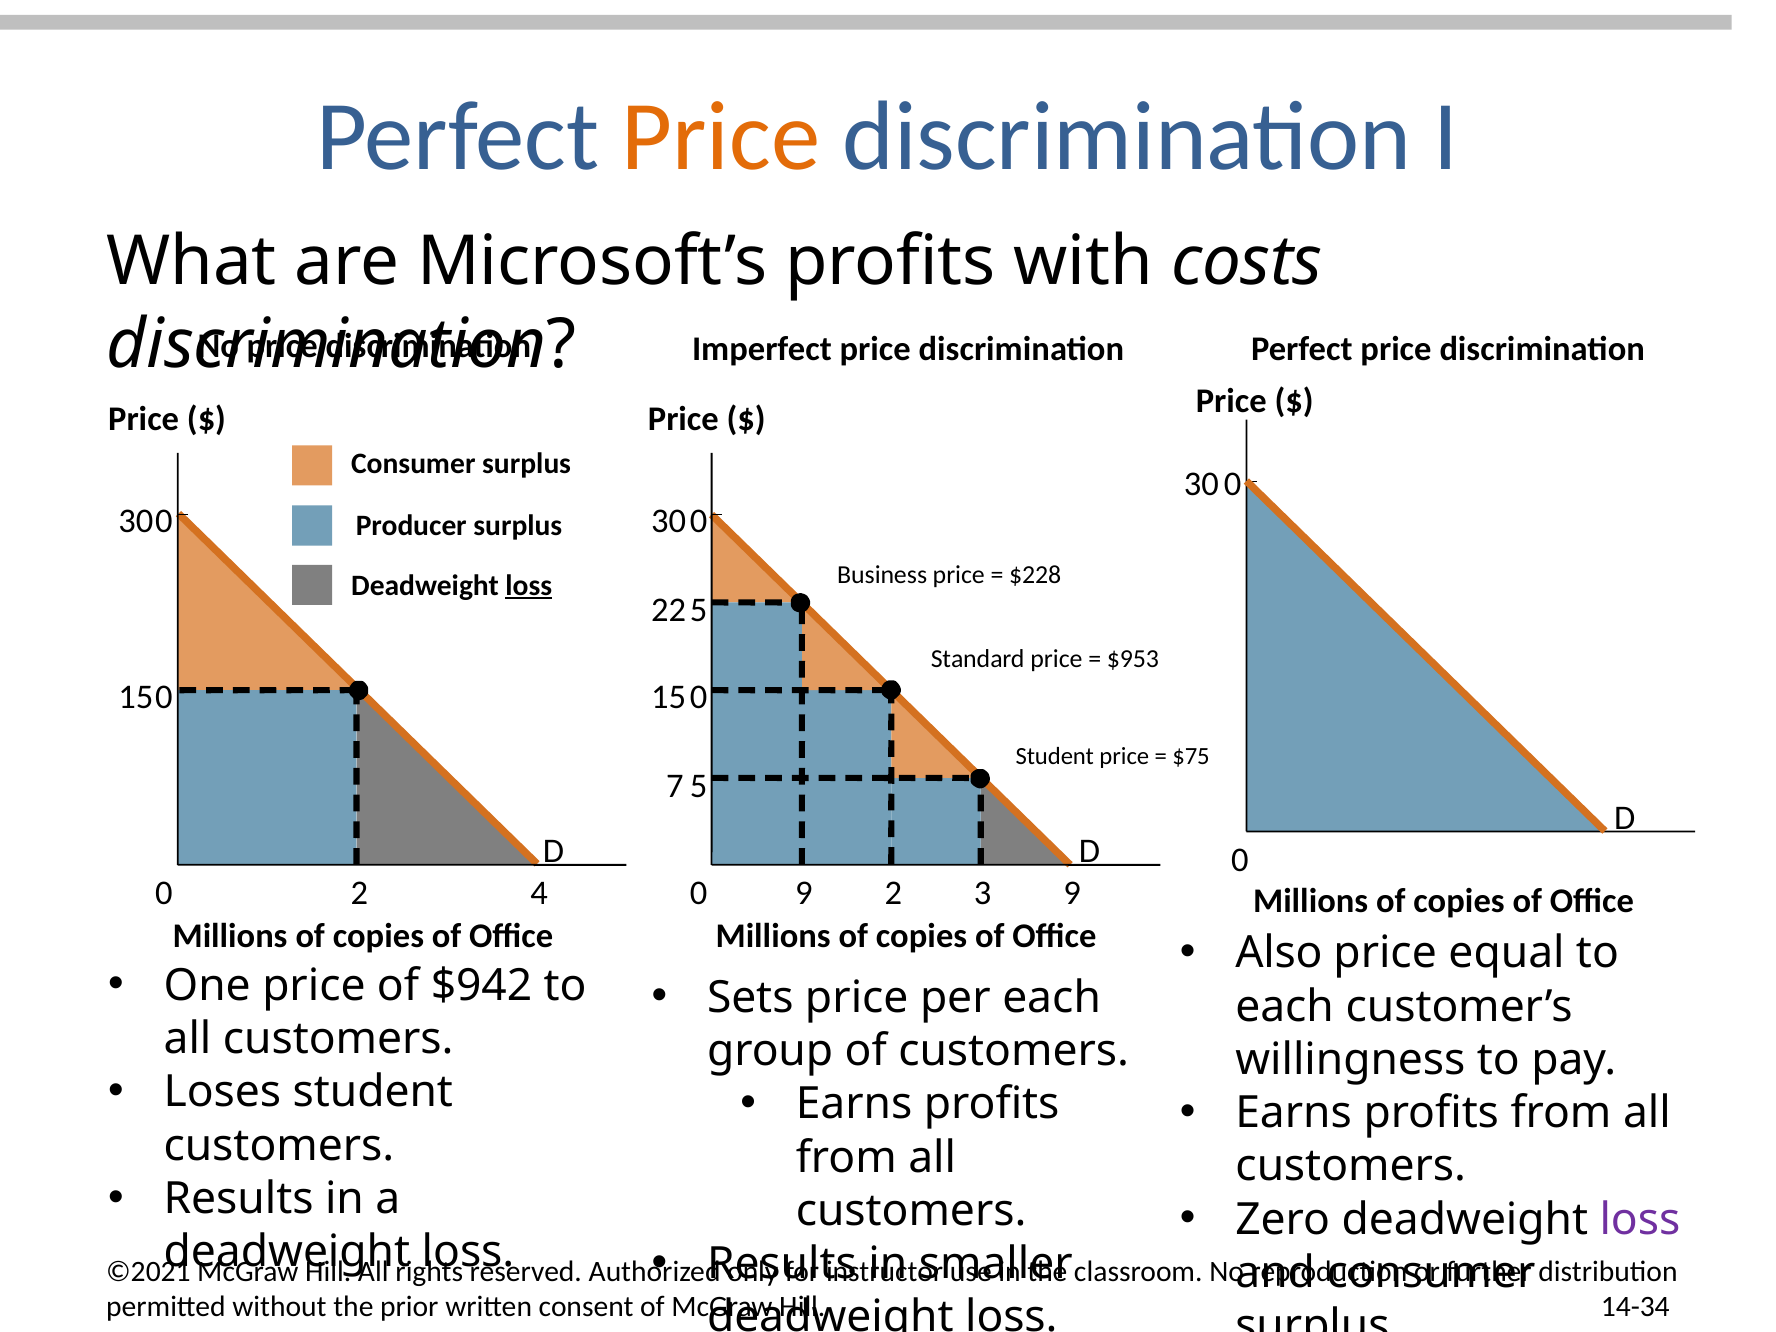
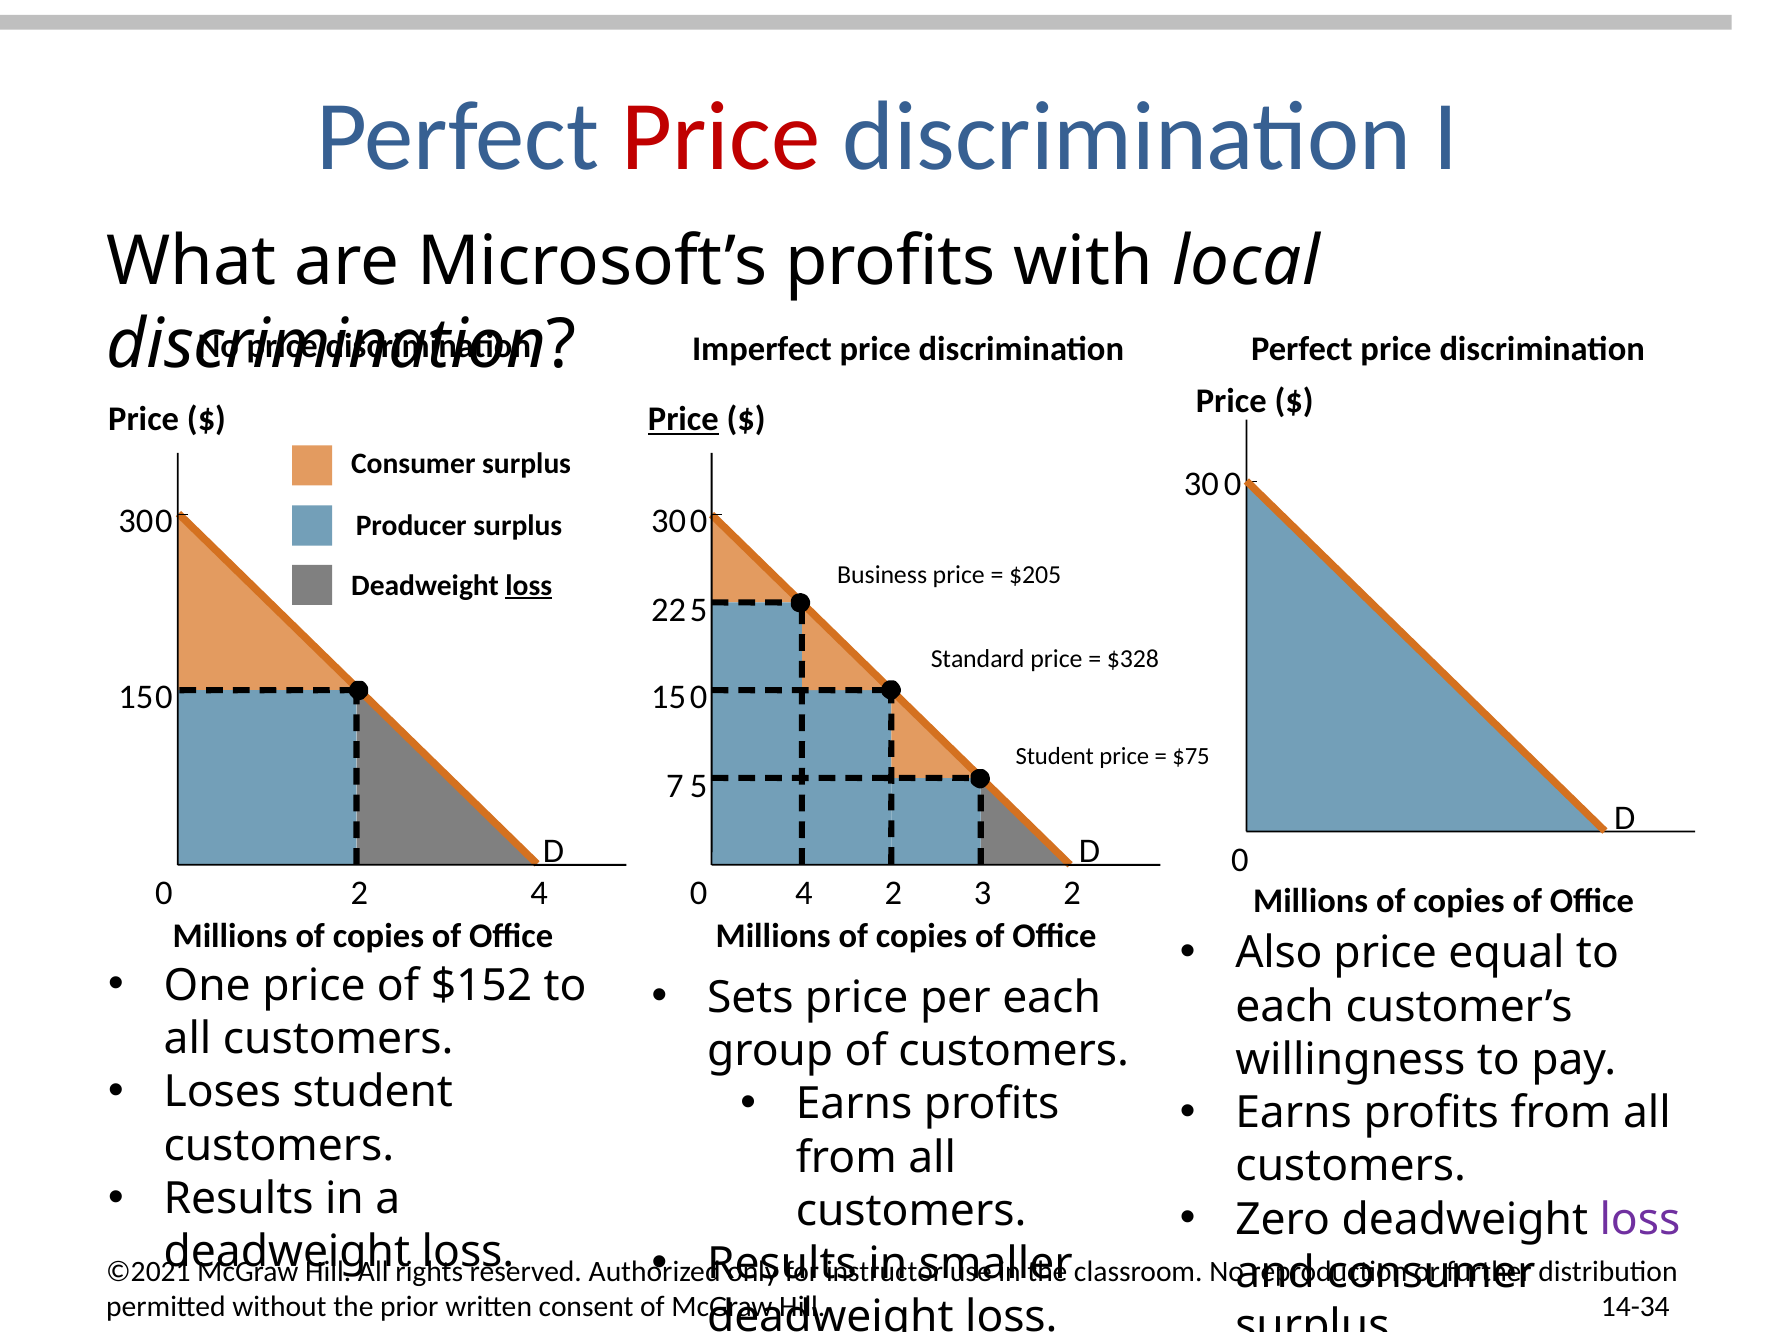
Price at (721, 137) colour: orange -> red
costs: costs -> local
Price at (683, 420) underline: none -> present
$228: $228 -> $205
$953: $953 -> $328
0 9: 9 -> 4
3 9: 9 -> 2
$942: $942 -> $152
